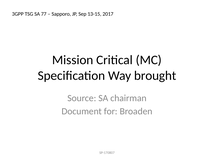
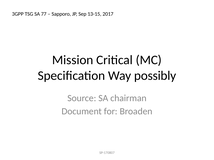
brought: brought -> possibly
